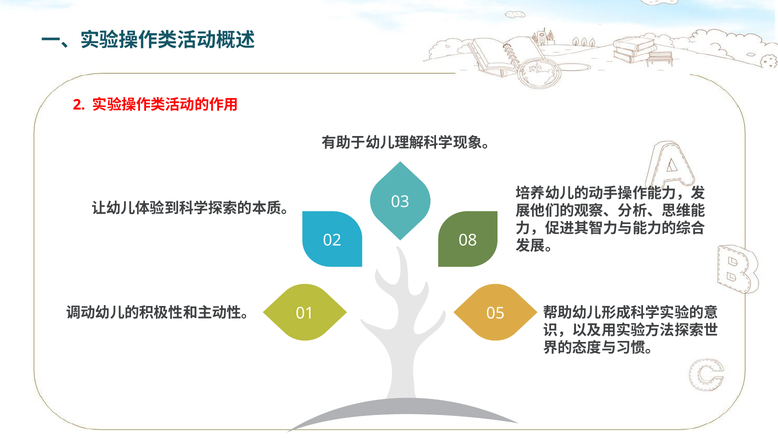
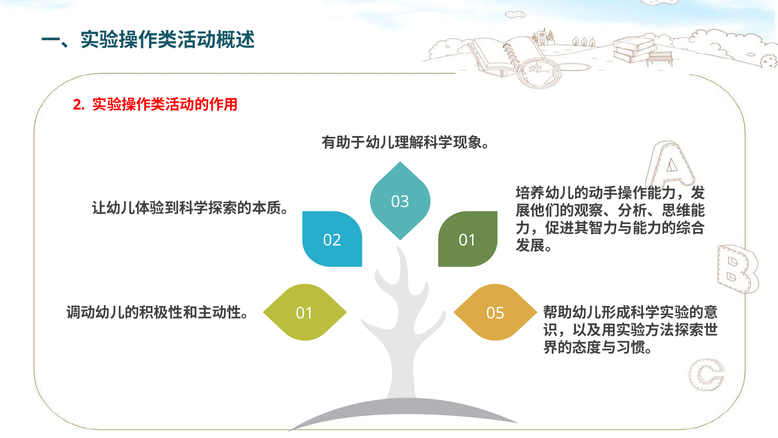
02 08: 08 -> 01
